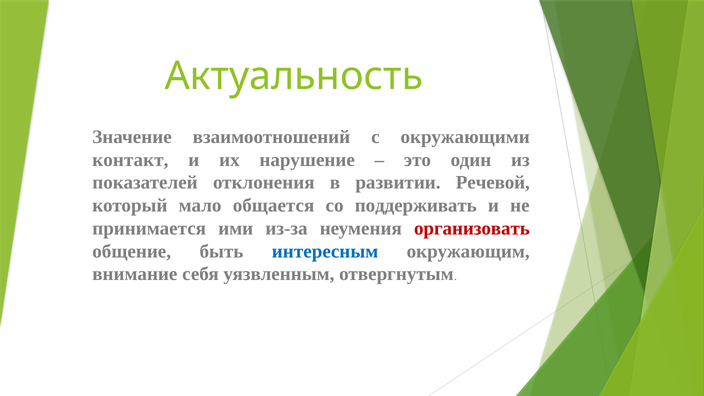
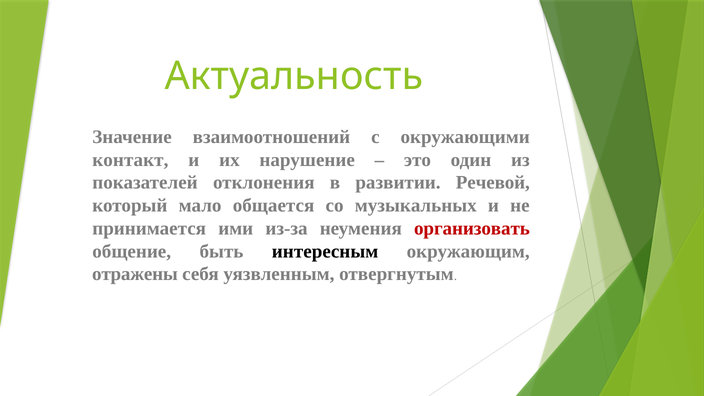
поддерживать: поддерживать -> музыкальных
интересным colour: blue -> black
внимание: внимание -> отражены
